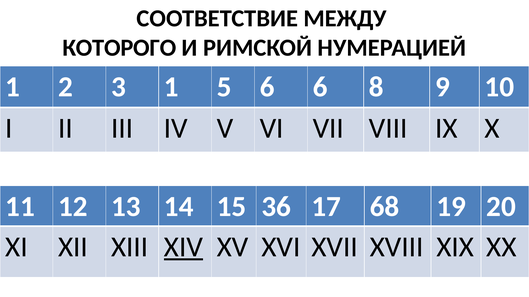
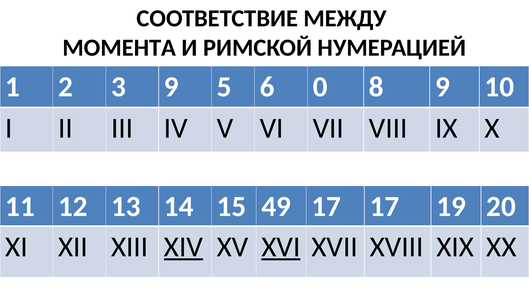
КОТОРОГО: КОТОРОГО -> МОМЕНТА
3 1: 1 -> 9
6 6: 6 -> 0
36: 36 -> 49
17 68: 68 -> 17
XVI underline: none -> present
